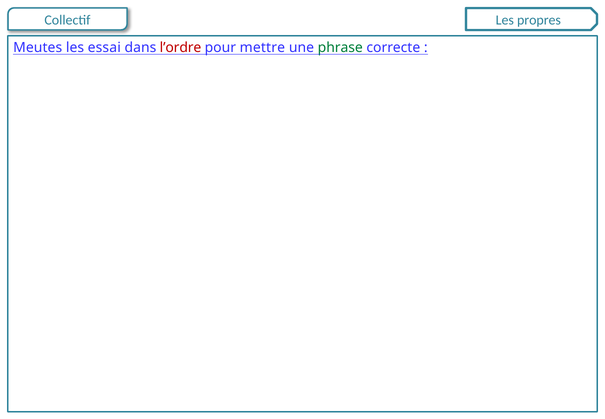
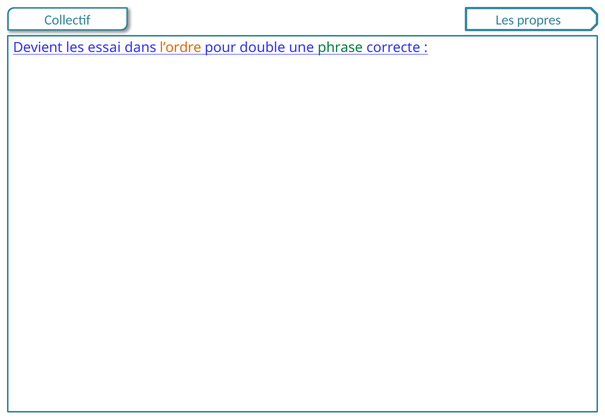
Meutes: Meutes -> Devient
l’ordre colour: red -> orange
mettre: mettre -> double
